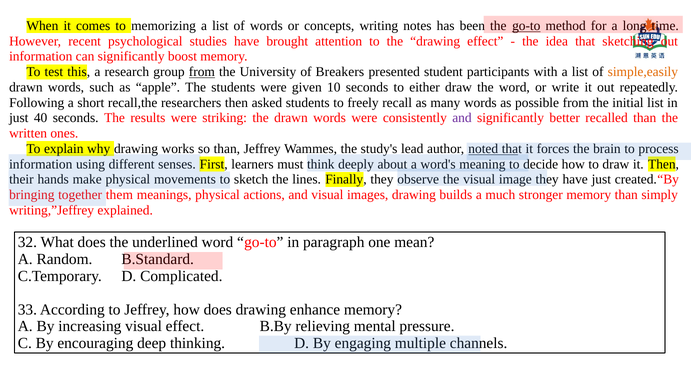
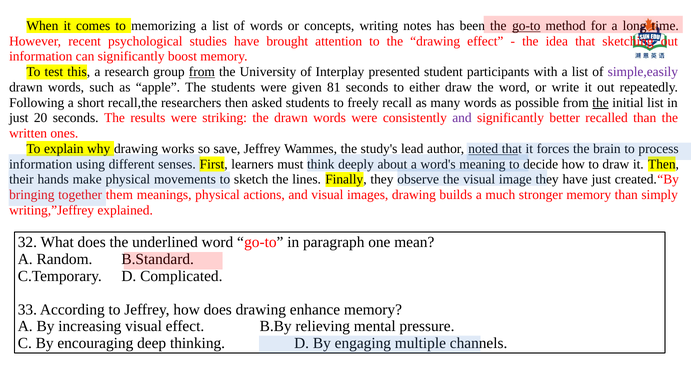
Breakers: Breakers -> Interplay
simple,easily colour: orange -> purple
10: 10 -> 81
the at (601, 103) underline: none -> present
40: 40 -> 20
so than: than -> save
